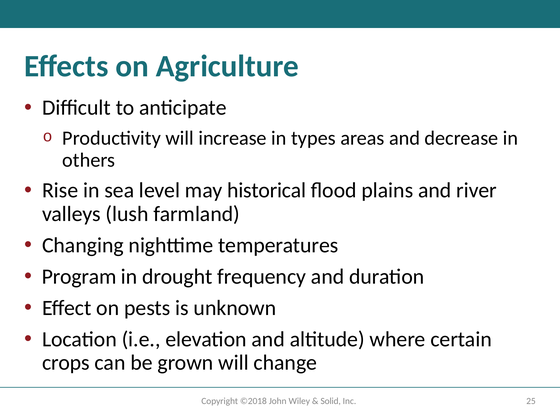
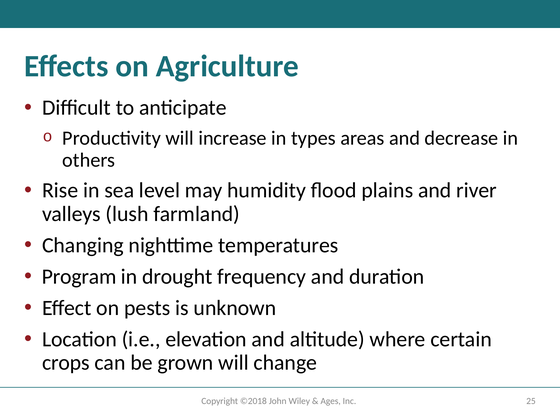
historical: historical -> humidity
Solid: Solid -> Ages
